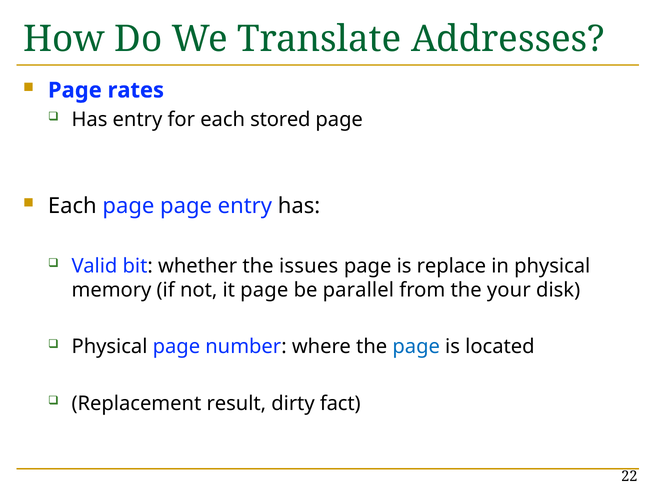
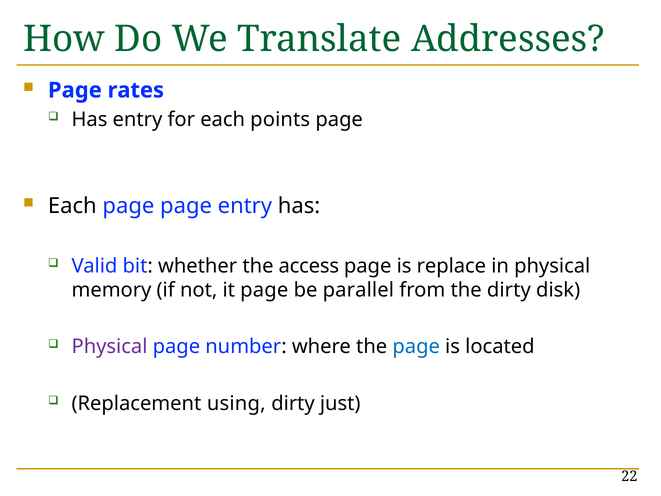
stored: stored -> points
issues: issues -> access
the your: your -> dirty
Physical at (110, 347) colour: black -> purple
result: result -> using
fact: fact -> just
